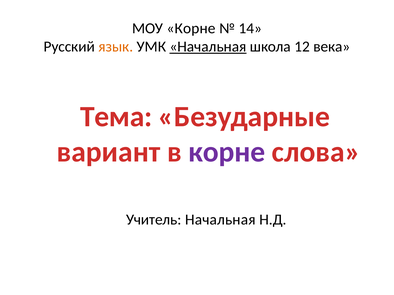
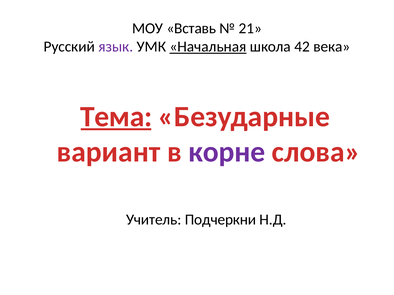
МОУ Корне: Корне -> Вставь
14: 14 -> 21
язык colour: orange -> purple
12: 12 -> 42
Тема underline: none -> present
Учитель Начальная: Начальная -> Подчеркни
